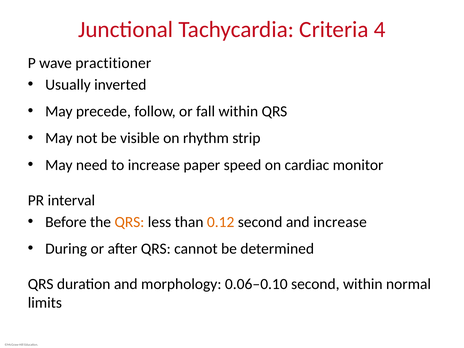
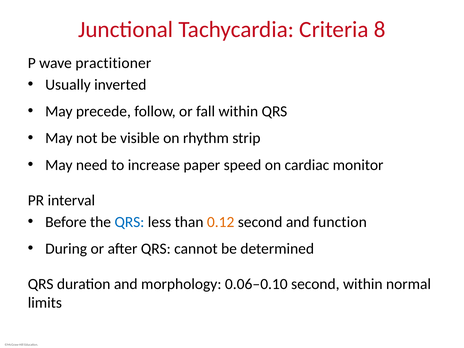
4: 4 -> 8
QRS at (129, 222) colour: orange -> blue
and increase: increase -> function
